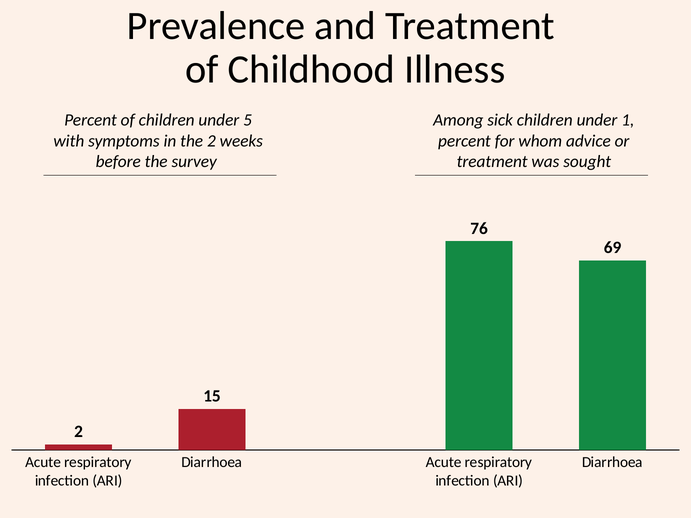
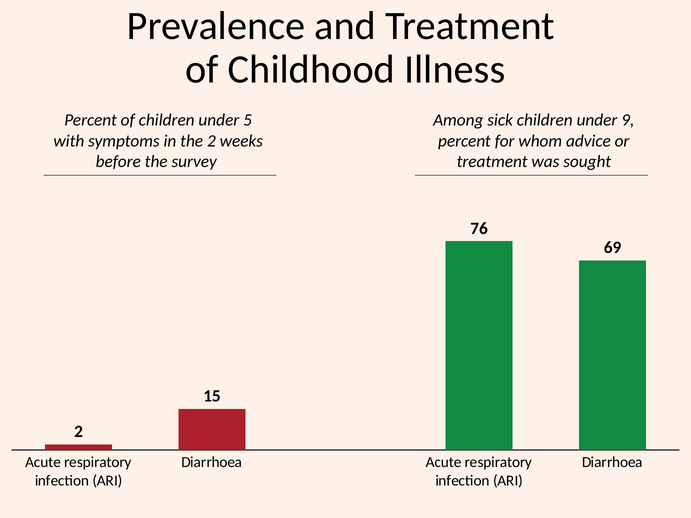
1: 1 -> 9
